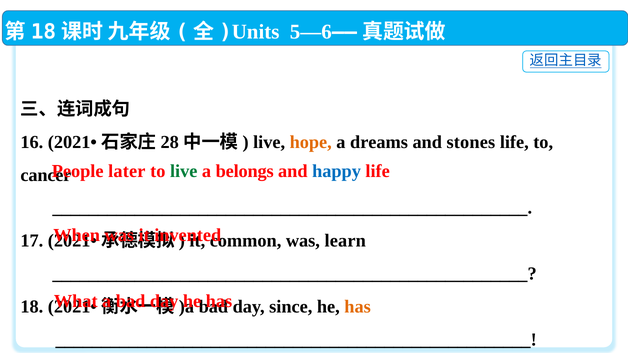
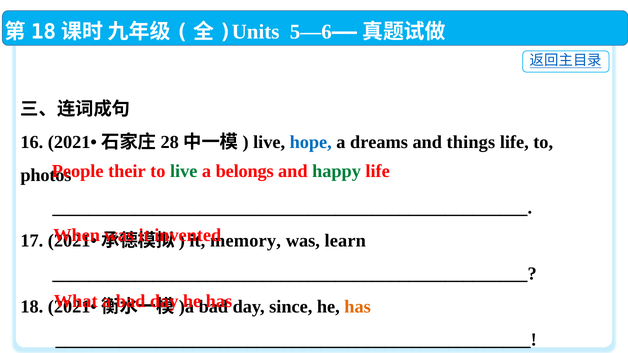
hope colour: orange -> blue
stones: stones -> things
later: later -> their
happy colour: blue -> green
cancer: cancer -> photos
common: common -> memory
